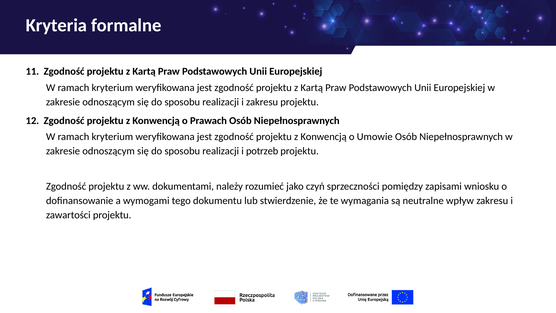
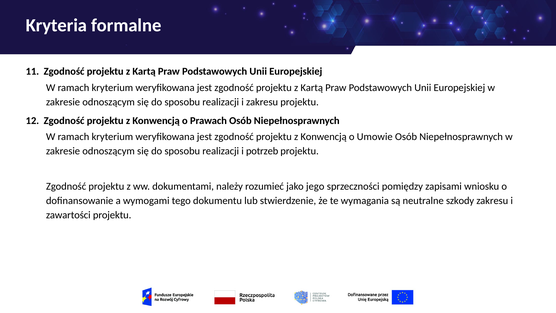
czyń: czyń -> jego
wpływ: wpływ -> szkody
